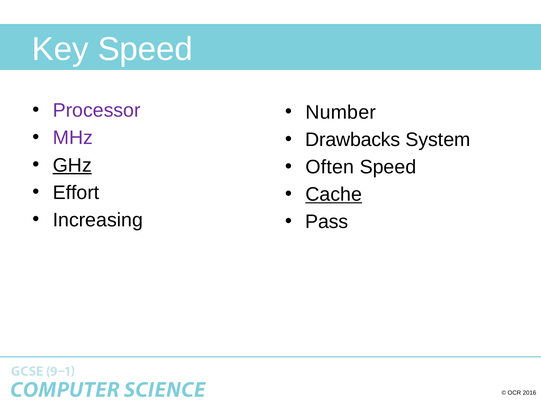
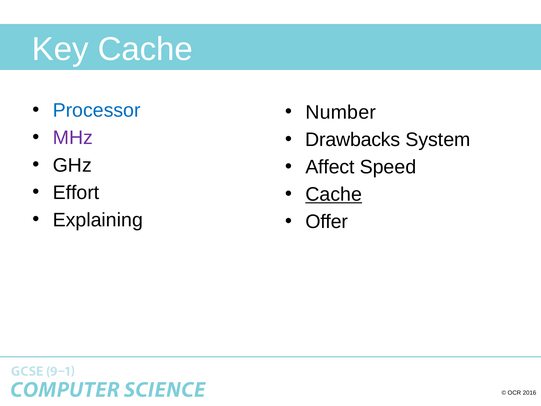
Key Speed: Speed -> Cache
Processor colour: purple -> blue
GHz underline: present -> none
Often: Often -> Affect
Increasing: Increasing -> Explaining
Pass: Pass -> Offer
